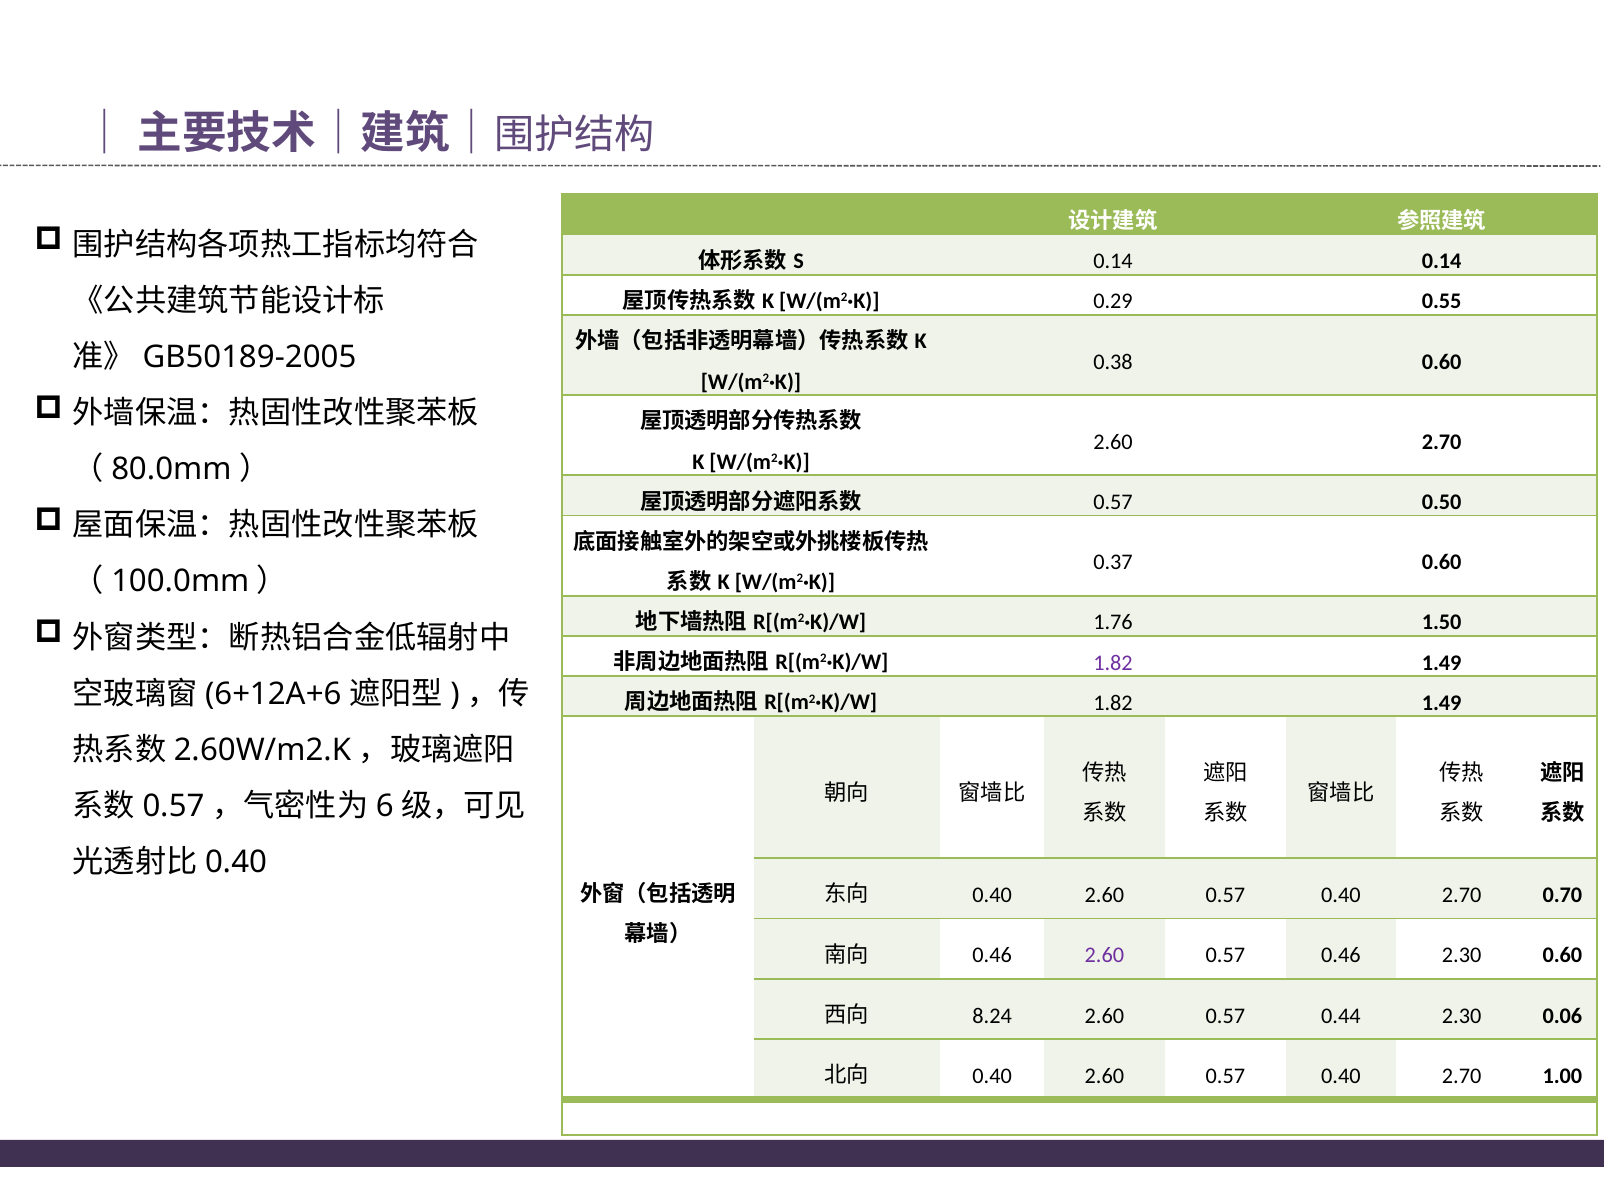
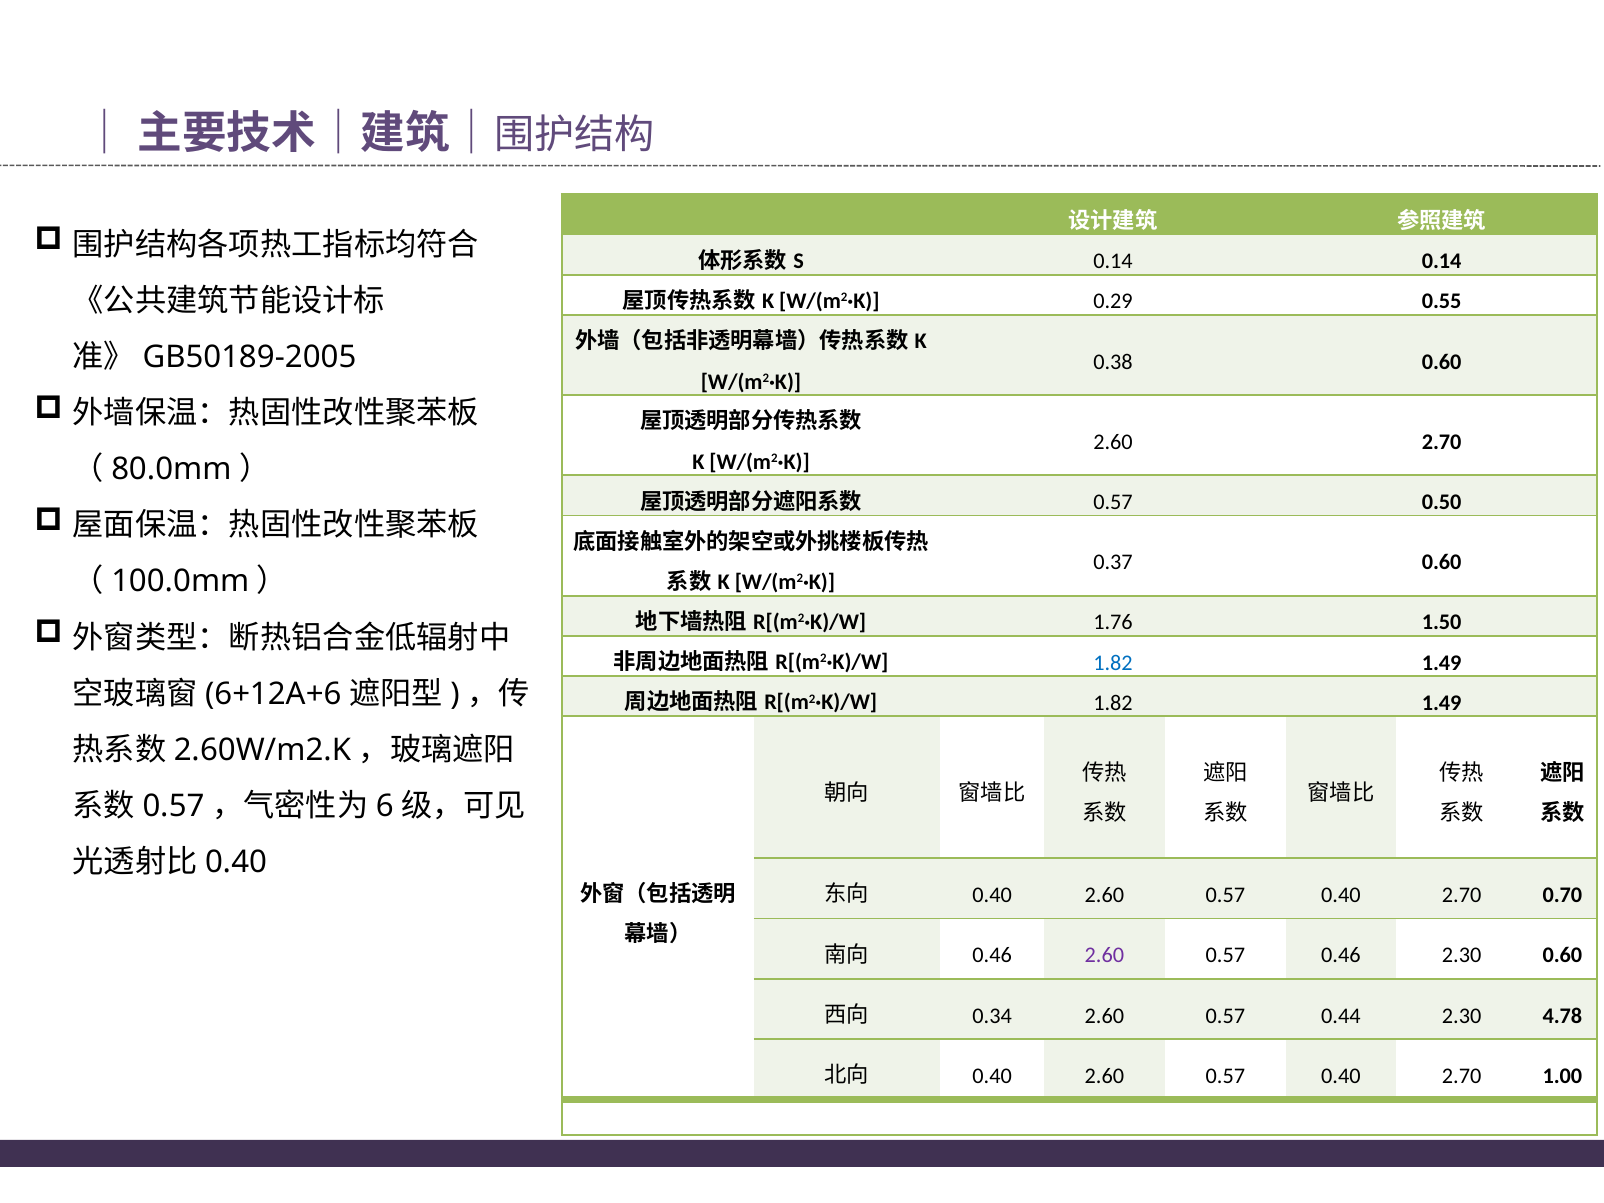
1.82 at (1113, 663) colour: purple -> blue
8.24: 8.24 -> 0.34
0.06: 0.06 -> 4.78
